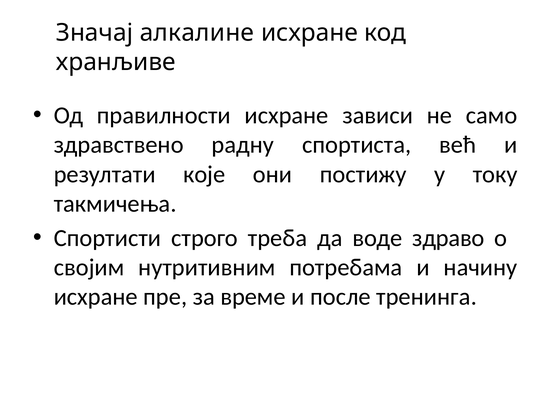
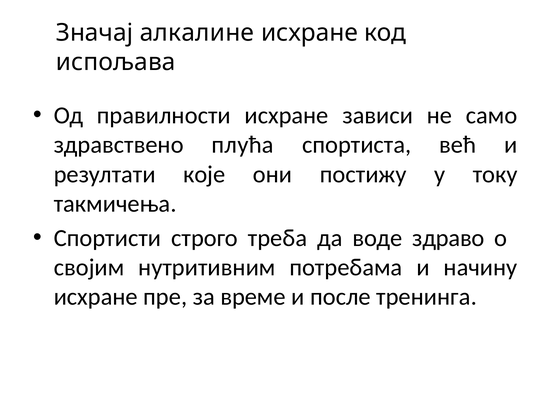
хранљиве: хранљиве -> испољава
радну: радну -> плућа
